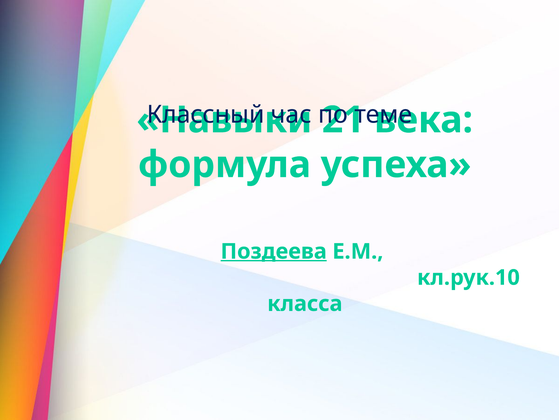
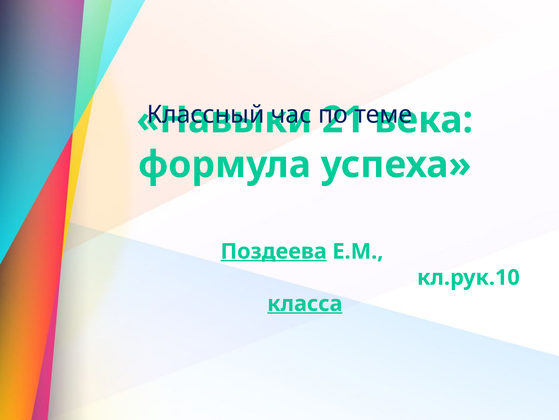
класса underline: none -> present
